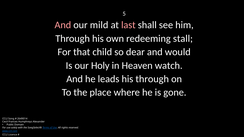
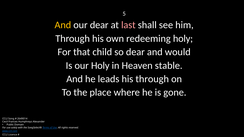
And at (63, 25) colour: pink -> yellow
our mild: mild -> dear
redeeming stall: stall -> holy
watch: watch -> stable
